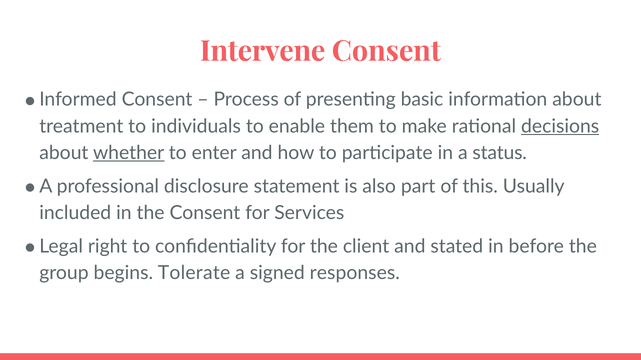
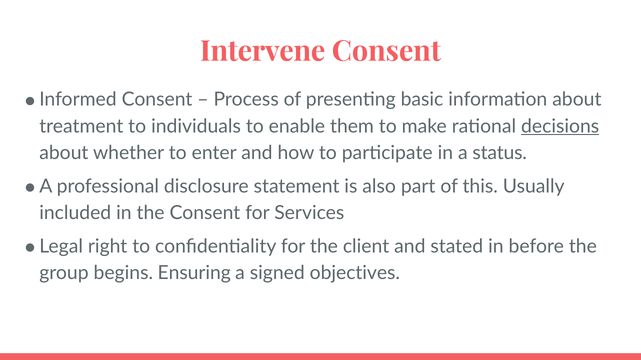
whether underline: present -> none
Tolerate: Tolerate -> Ensuring
responses: responses -> objectives
